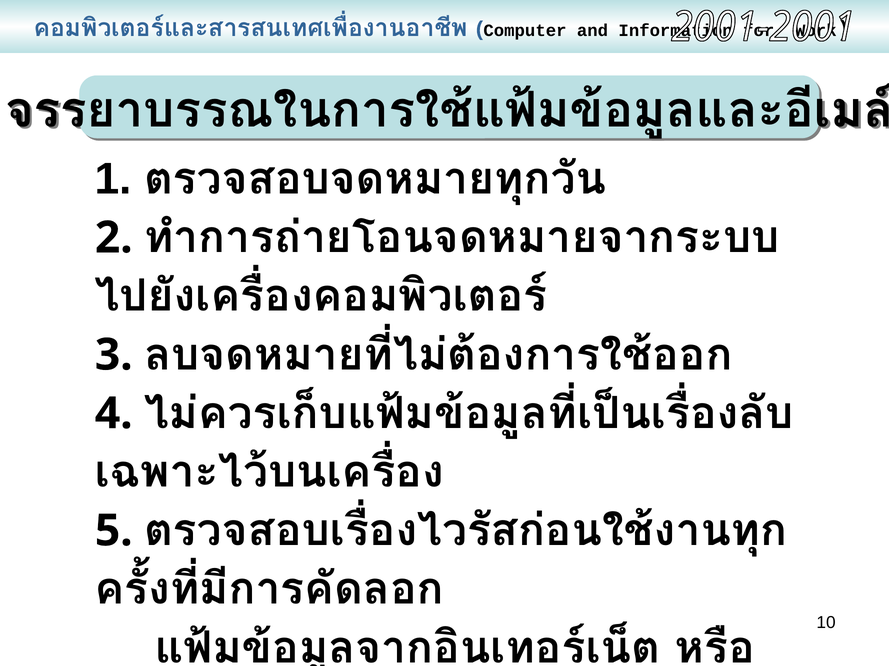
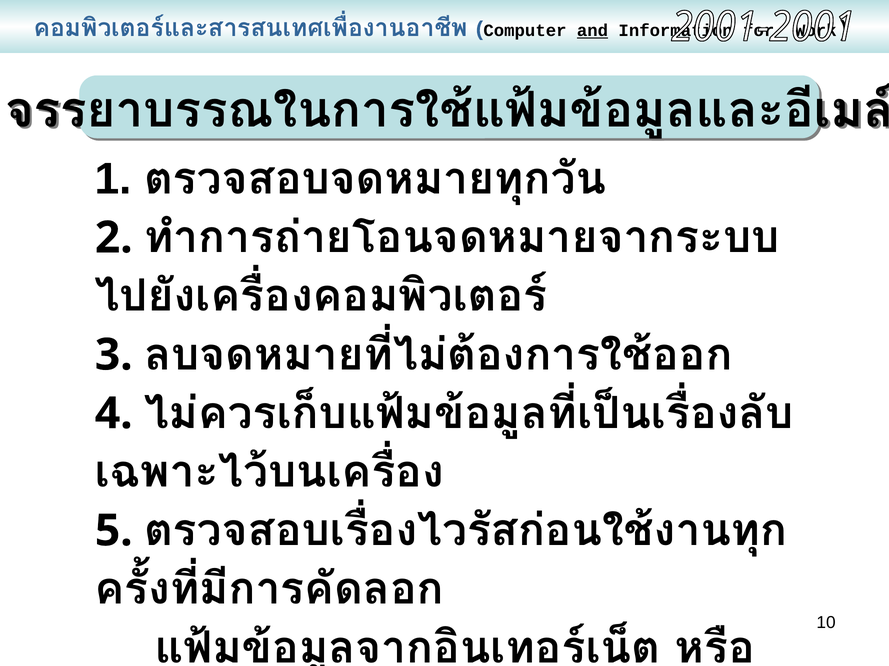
and underline: none -> present
